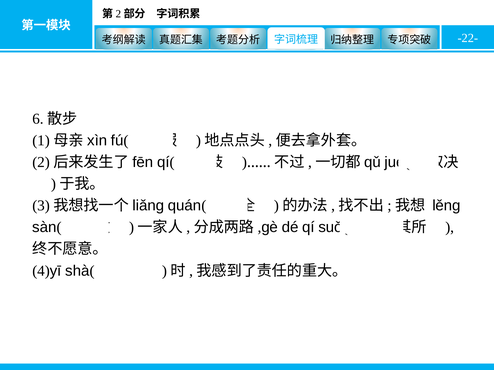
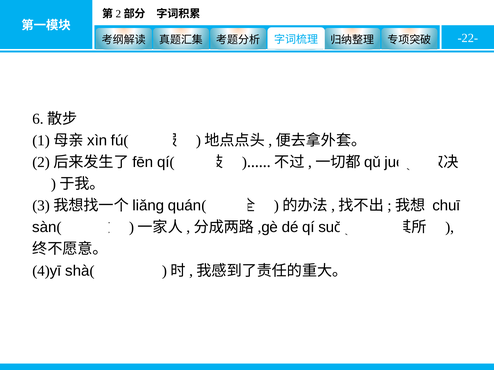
lěng: lěng -> chuī
